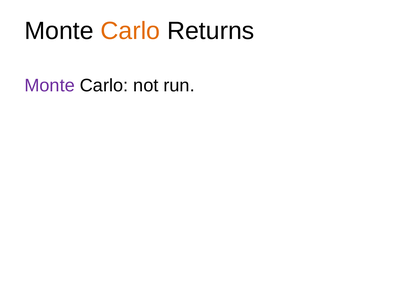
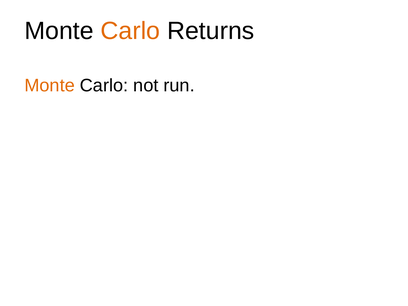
Monte at (50, 86) colour: purple -> orange
